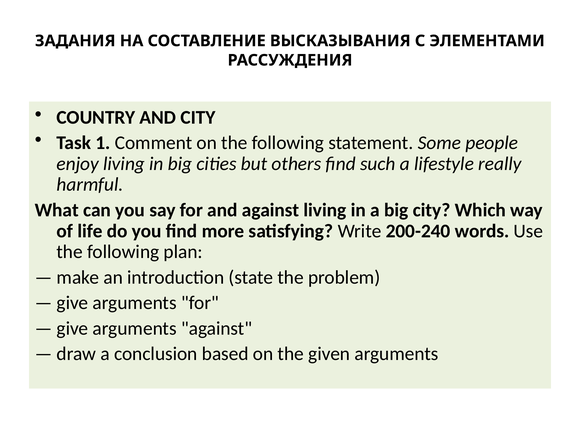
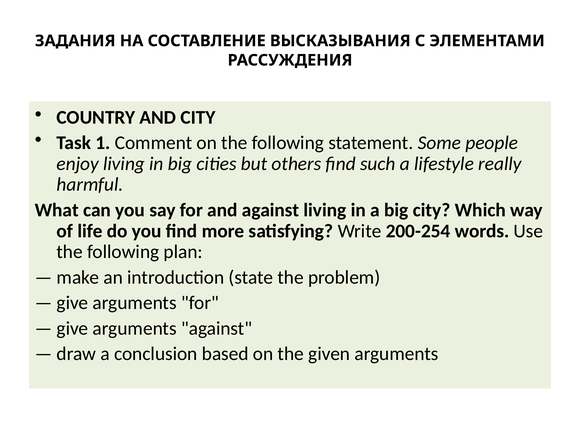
200-240: 200-240 -> 200-254
